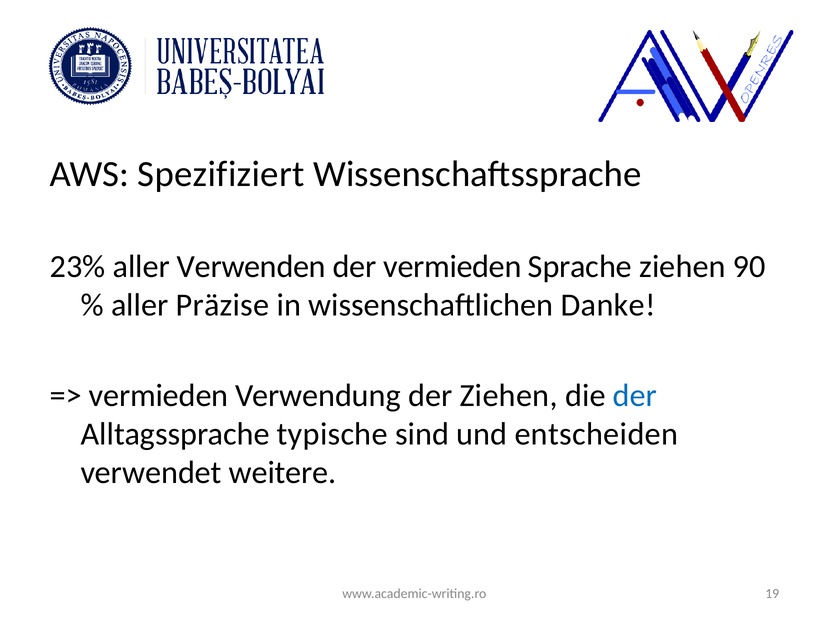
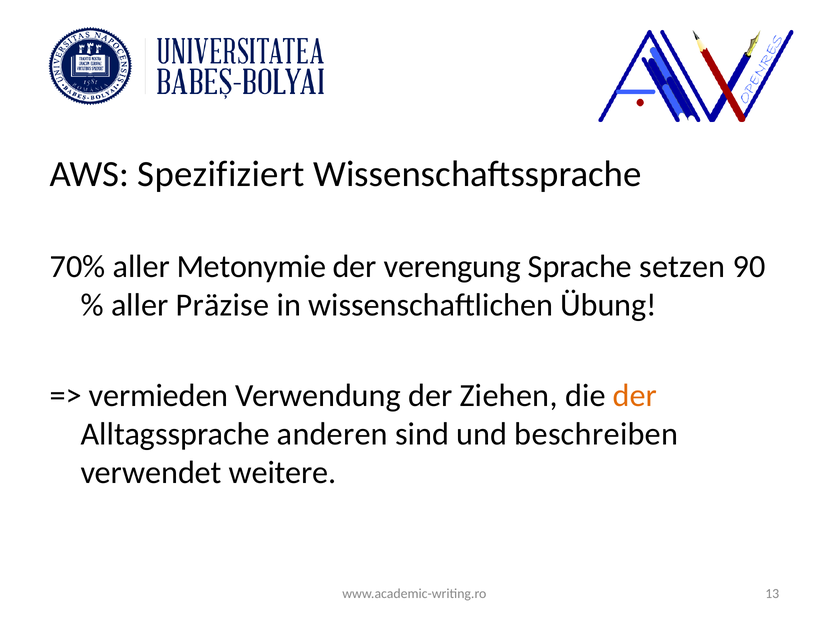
23%: 23% -> 70%
Verwenden: Verwenden -> Metonymie
der vermieden: vermieden -> verengung
Sprache ziehen: ziehen -> setzen
Danke: Danke -> Übung
der at (635, 395) colour: blue -> orange
typische: typische -> anderen
entscheiden: entscheiden -> beschreiben
19: 19 -> 13
